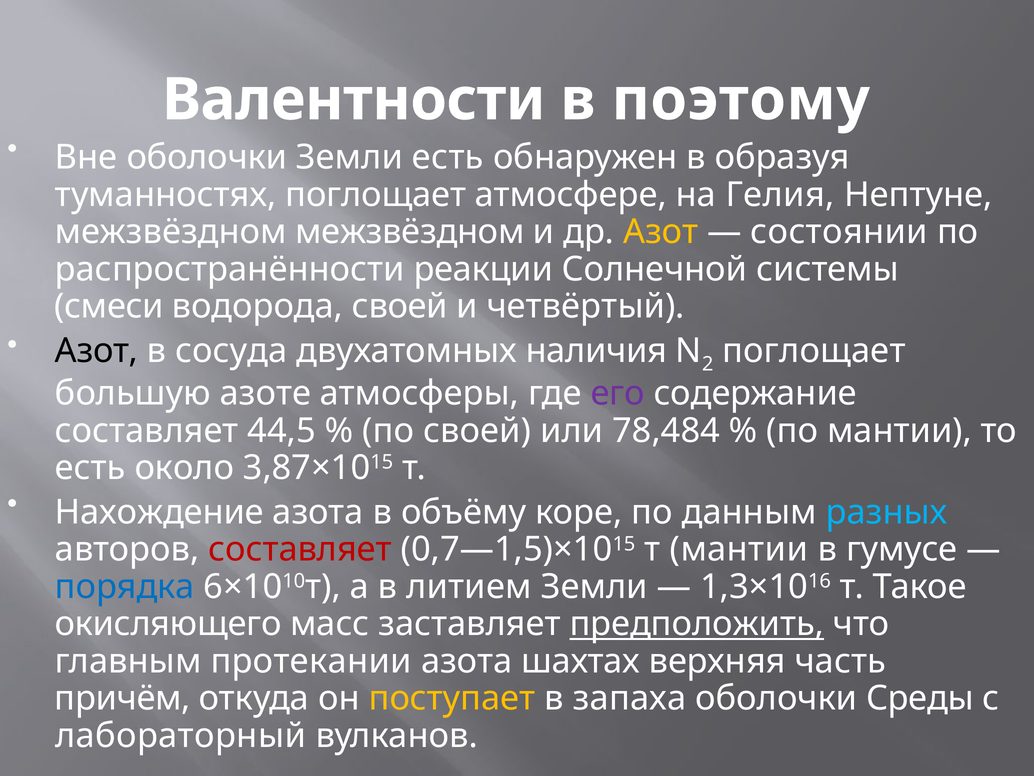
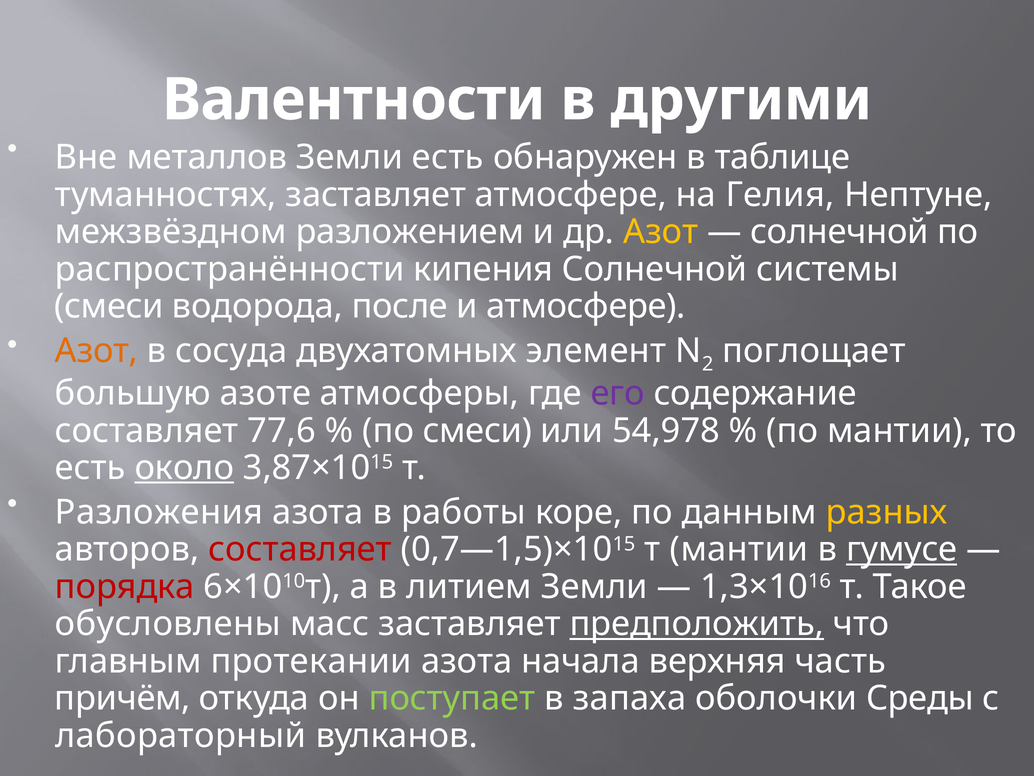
поэтому: поэтому -> другими
Вне оболочки: оболочки -> металлов
образуя: образуя -> таблице
туманностях поглощает: поглощает -> заставляет
межзвёздном межзвёздном: межзвёздном -> разложением
состоянии at (839, 232): состоянии -> солнечной
реакции: реакции -> кипения
водорода своей: своей -> после
и четвёртый: четвёртый -> атмосфере
Азот at (97, 351) colour: black -> orange
наличия: наличия -> элемент
44,5: 44,5 -> 77,6
по своей: своей -> смеси
78,484: 78,484 -> 54,978
около underline: none -> present
Нахождение: Нахождение -> Разложения
объёму: объёму -> работы
разных colour: light blue -> yellow
гумусе underline: none -> present
порядка colour: blue -> red
окисляющего: окисляющего -> обусловлены
шахтах: шахтах -> начала
поступает colour: yellow -> light green
